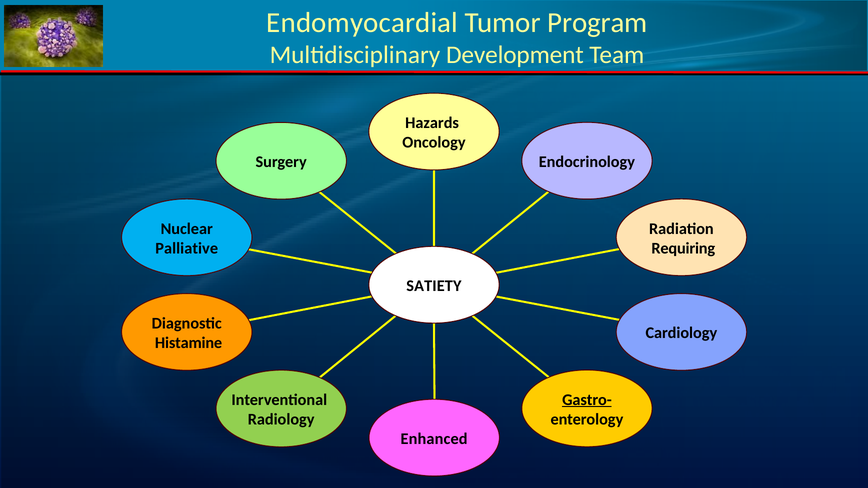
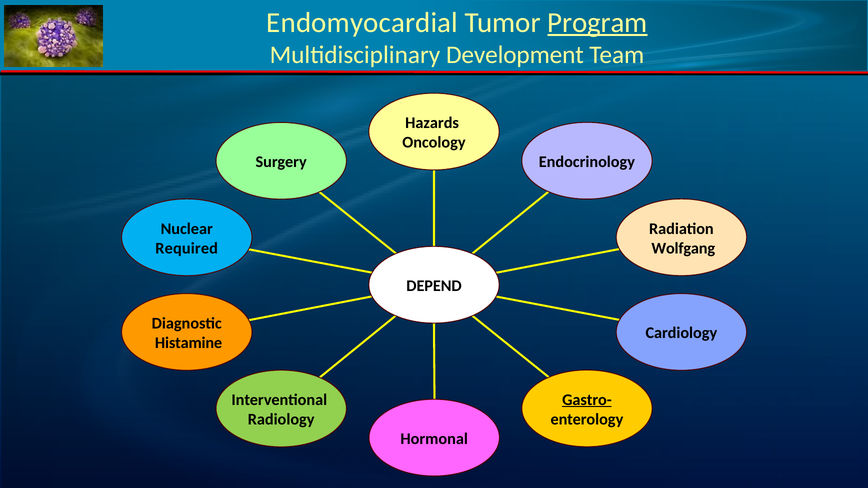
Program underline: none -> present
Palliative: Palliative -> Required
Requiring: Requiring -> Wolfgang
SATIETY: SATIETY -> DEPEND
Enhanced: Enhanced -> Hormonal
